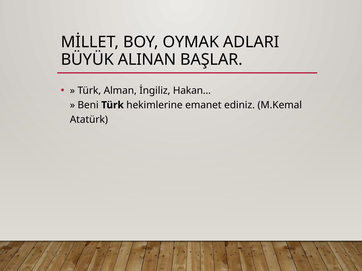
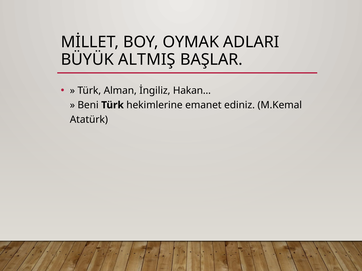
ALINAN: ALINAN -> ALTMIŞ
